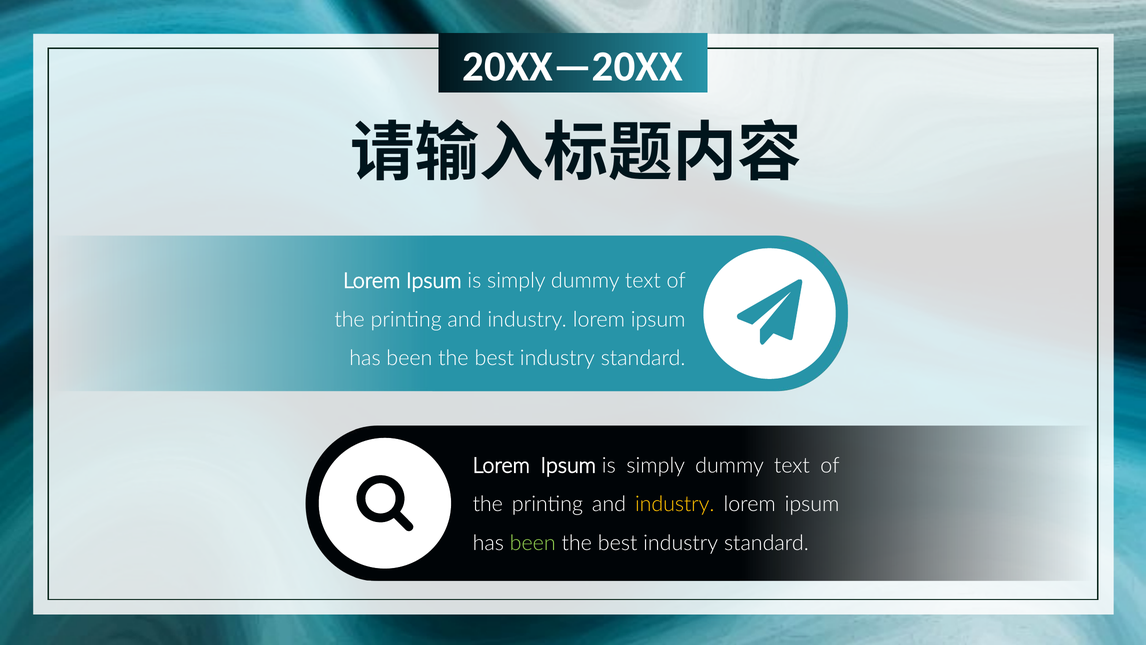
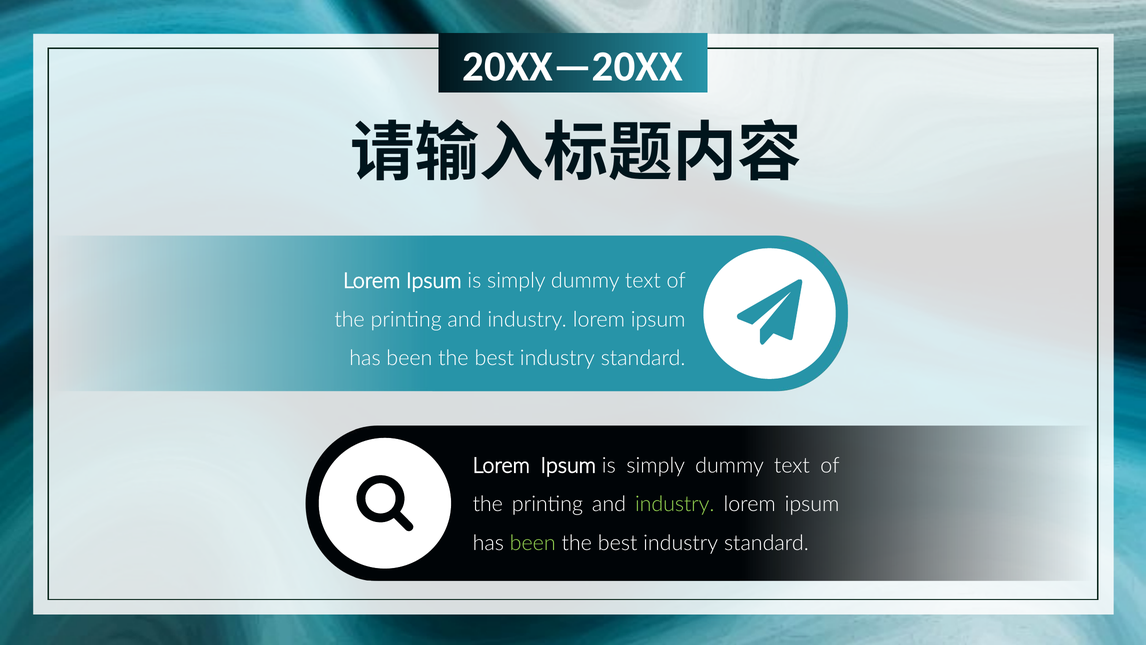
industry at (675, 504) colour: yellow -> light green
